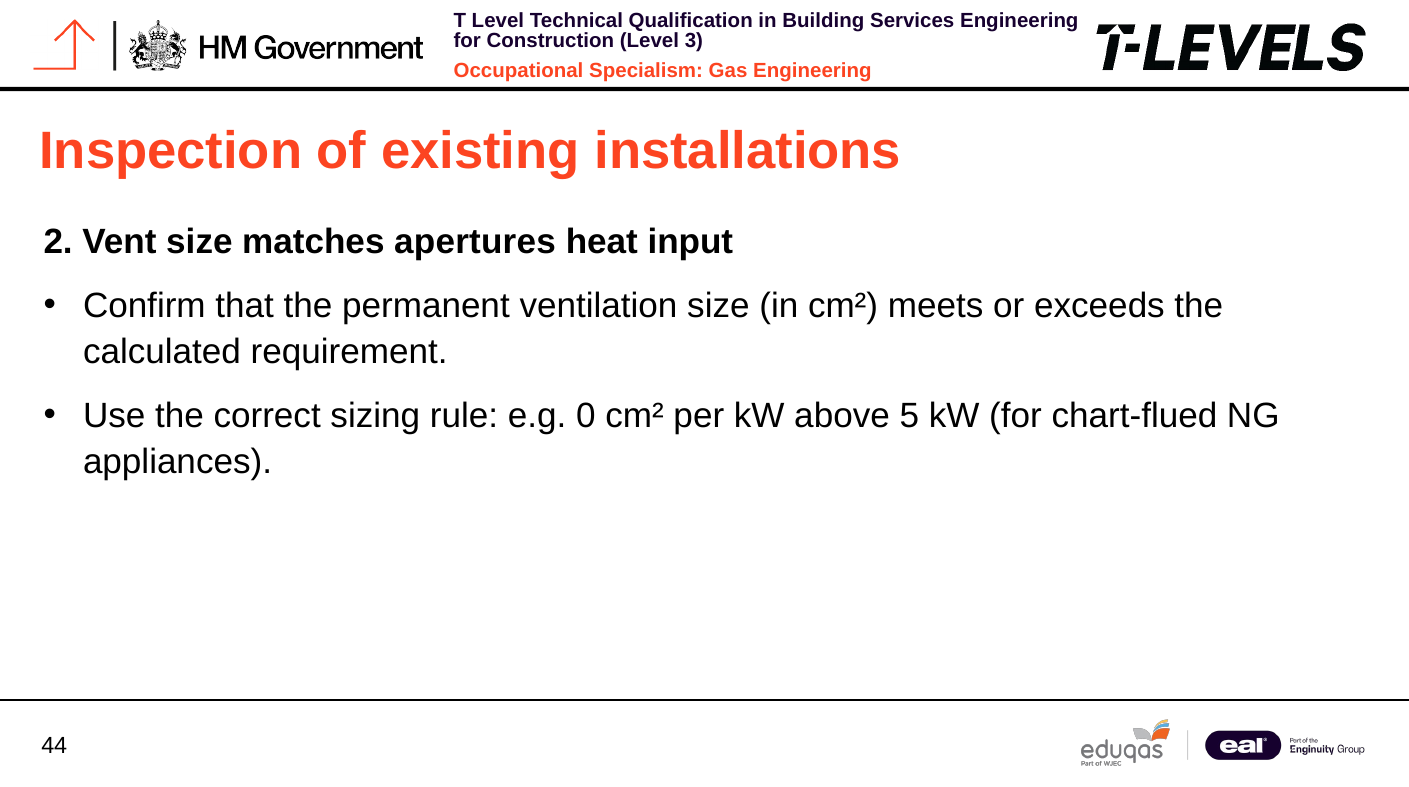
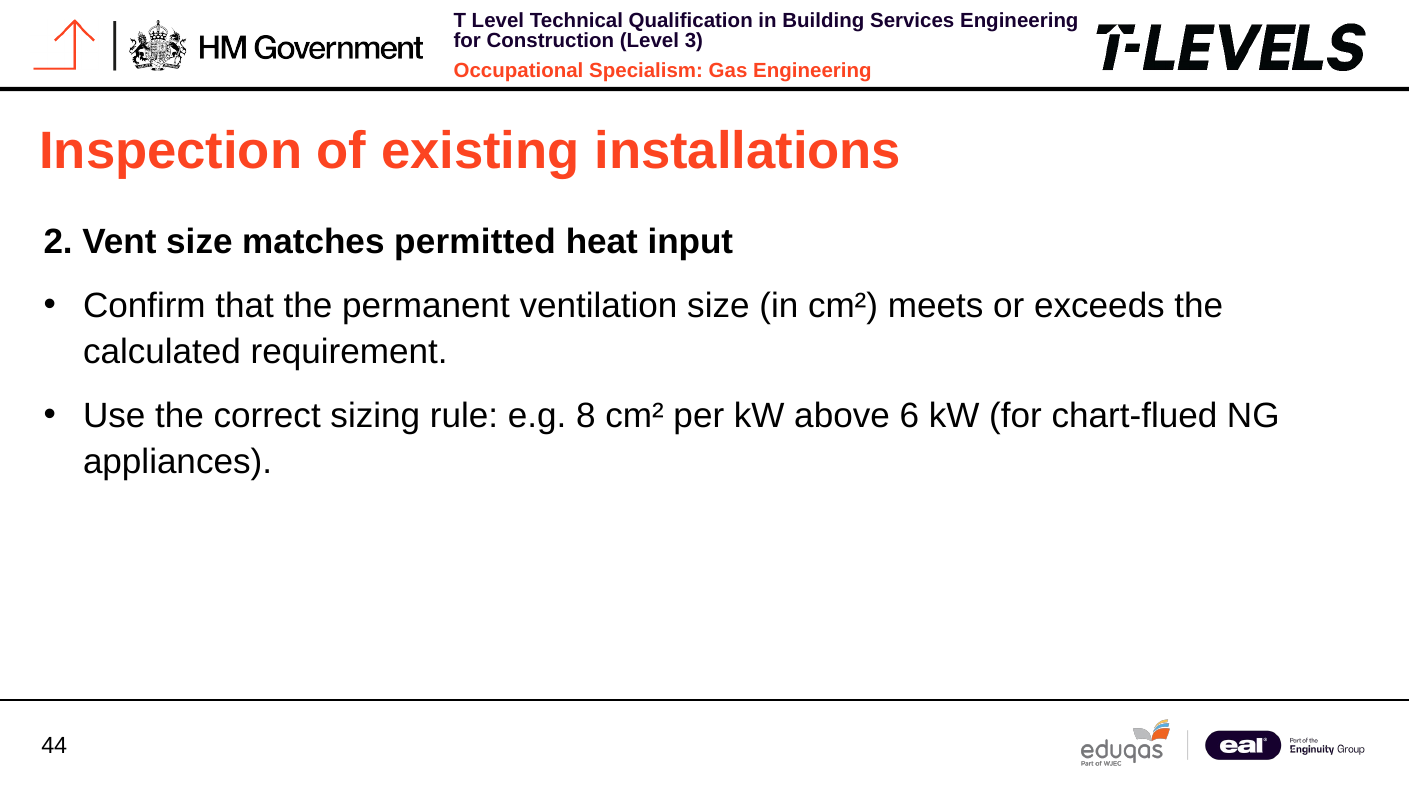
apertures: apertures -> permitted
0: 0 -> 8
5: 5 -> 6
